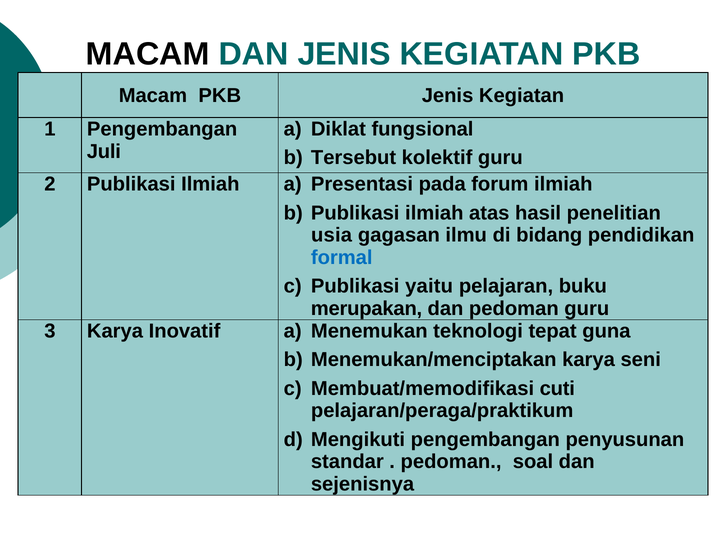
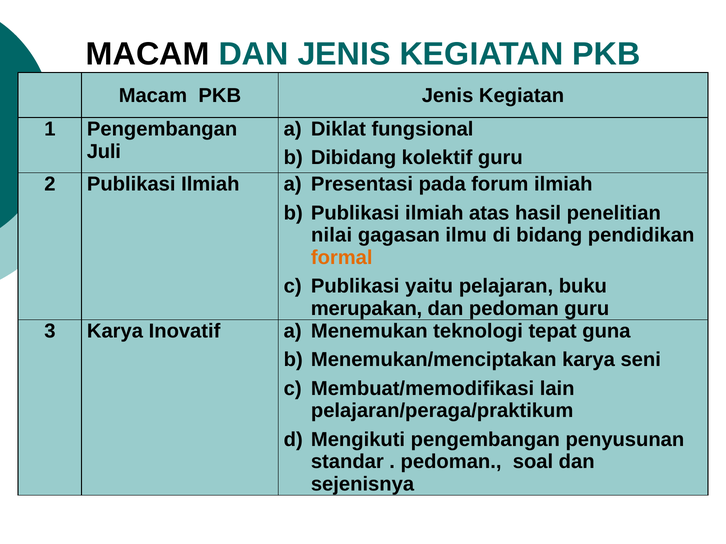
Tersebut: Tersebut -> Dibidang
usia: usia -> nilai
formal colour: blue -> orange
cuti: cuti -> lain
